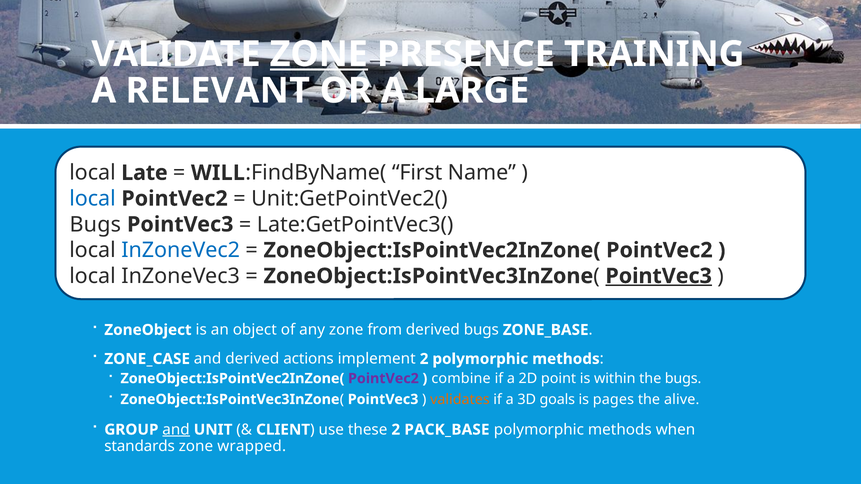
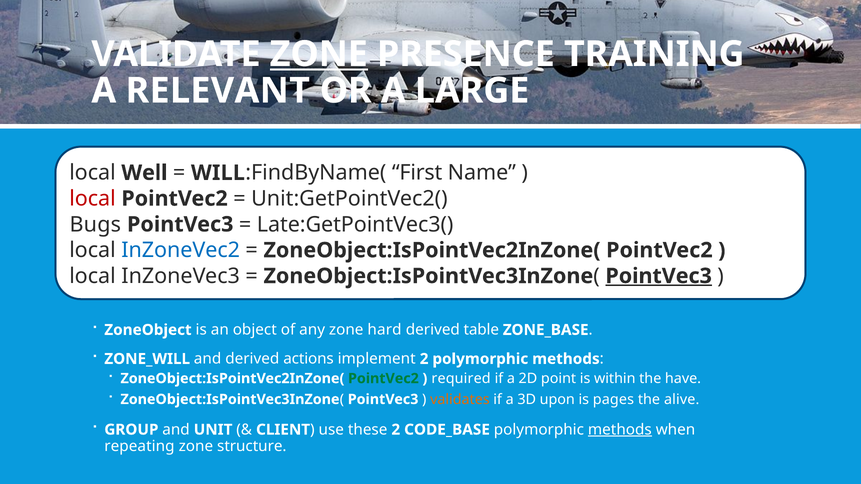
Late: Late -> Well
local at (92, 199) colour: blue -> red
from: from -> hard
derived bugs: bugs -> table
ZONE_CASE: ZONE_CASE -> ZONE_WILL
PointVec2 at (383, 379) colour: purple -> green
combine: combine -> required
the bugs: bugs -> have
goals: goals -> upon
and at (176, 430) underline: present -> none
PACK_BASE: PACK_BASE -> CODE_BASE
methods at (620, 430) underline: none -> present
standards: standards -> repeating
wrapped: wrapped -> structure
